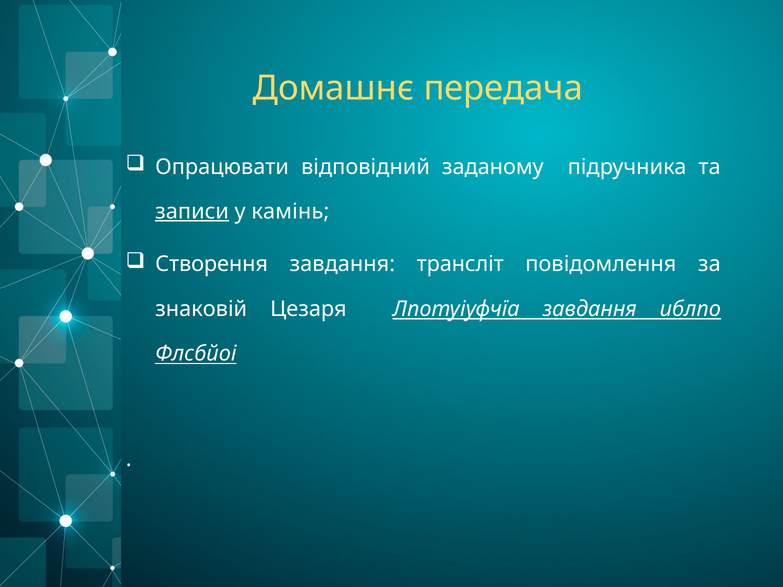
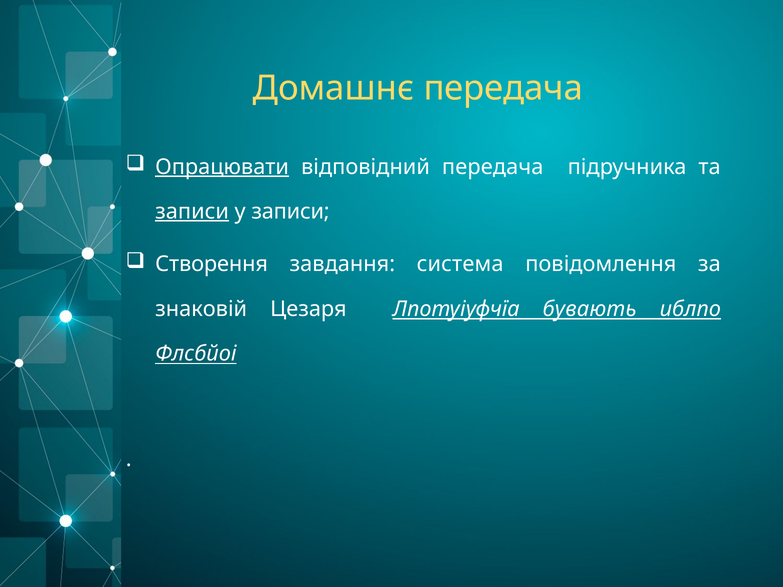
Опрацювати underline: none -> present
відповідний заданому: заданому -> передача
у камінь: камінь -> записи
трансліт: трансліт -> система
Лпотуіуфчїа завдання: завдання -> бувають
